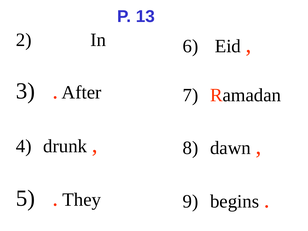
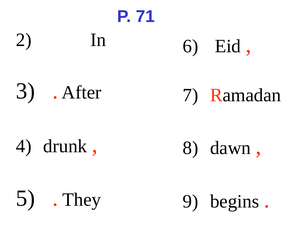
13: 13 -> 71
